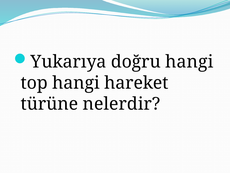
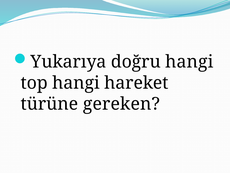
nelerdir: nelerdir -> gereken
